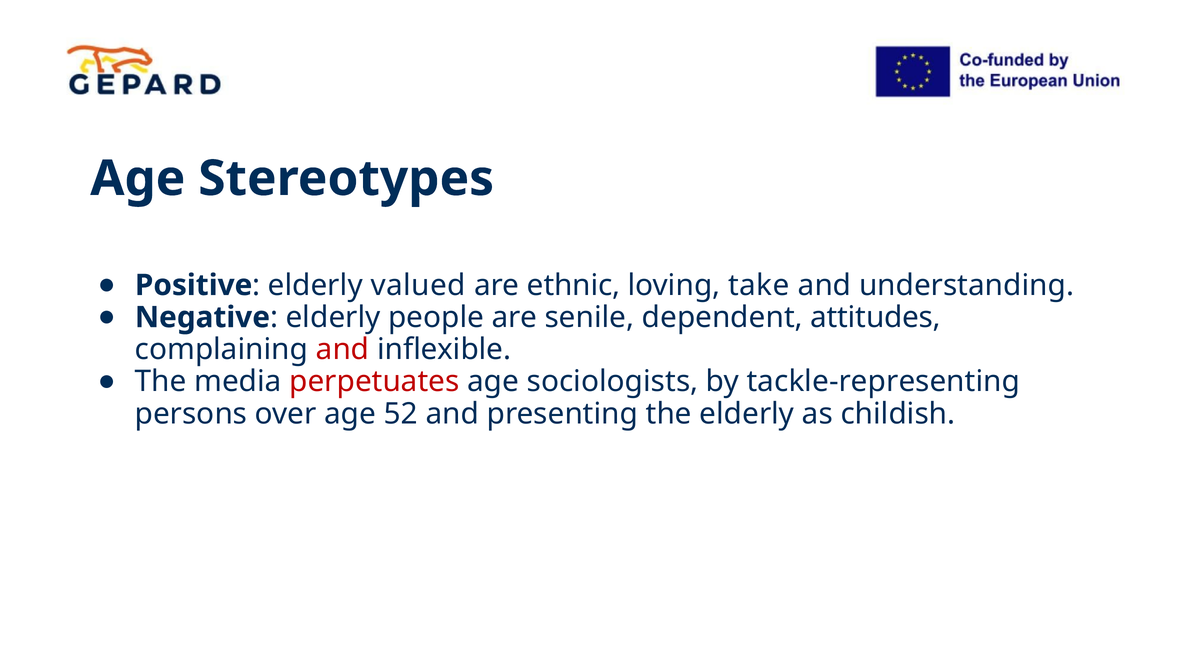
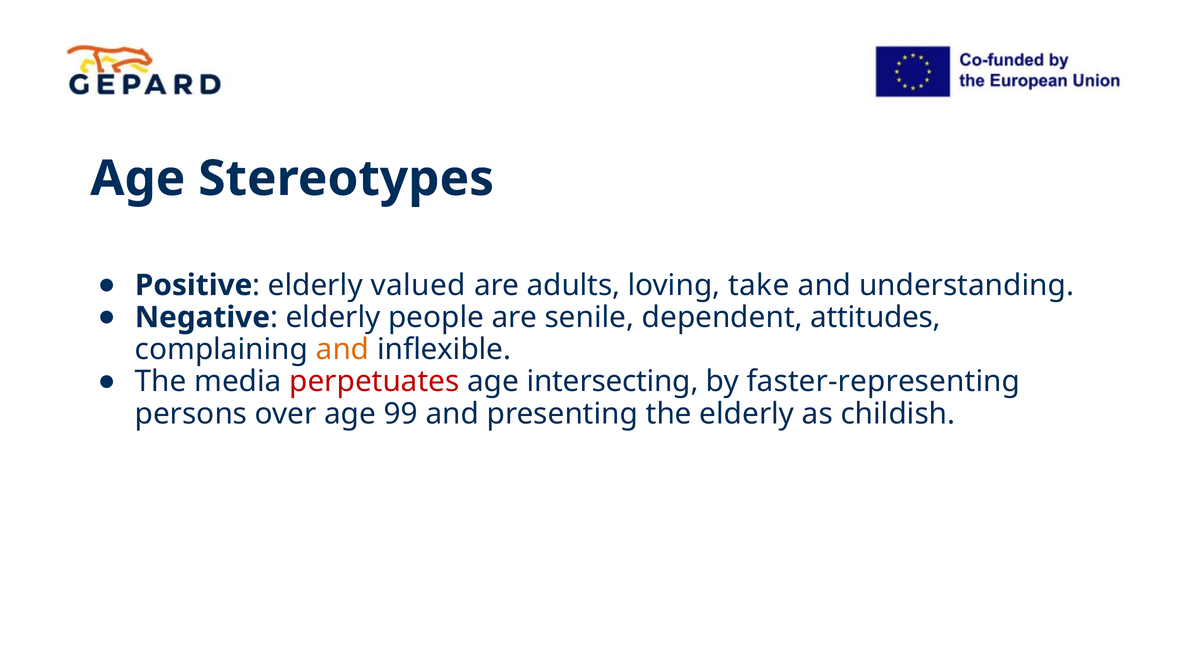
ethnic: ethnic -> adults
and at (343, 349) colour: red -> orange
sociologists: sociologists -> intersecting
tackle-representing: tackle-representing -> faster-representing
52: 52 -> 99
